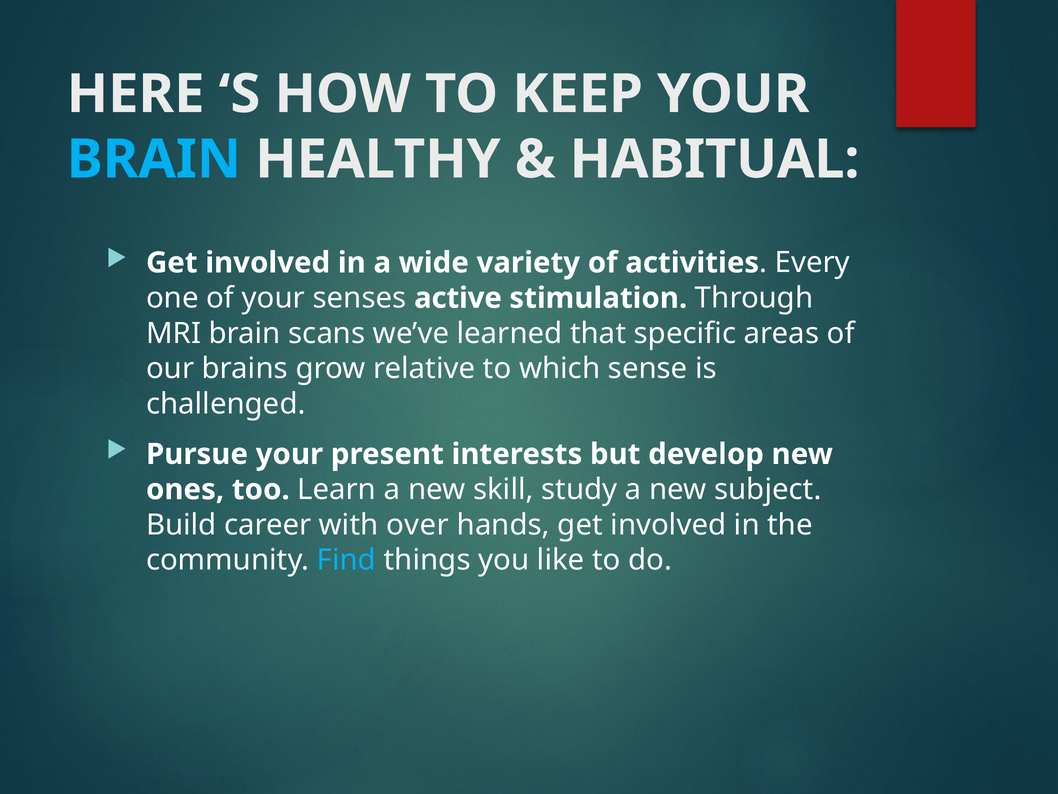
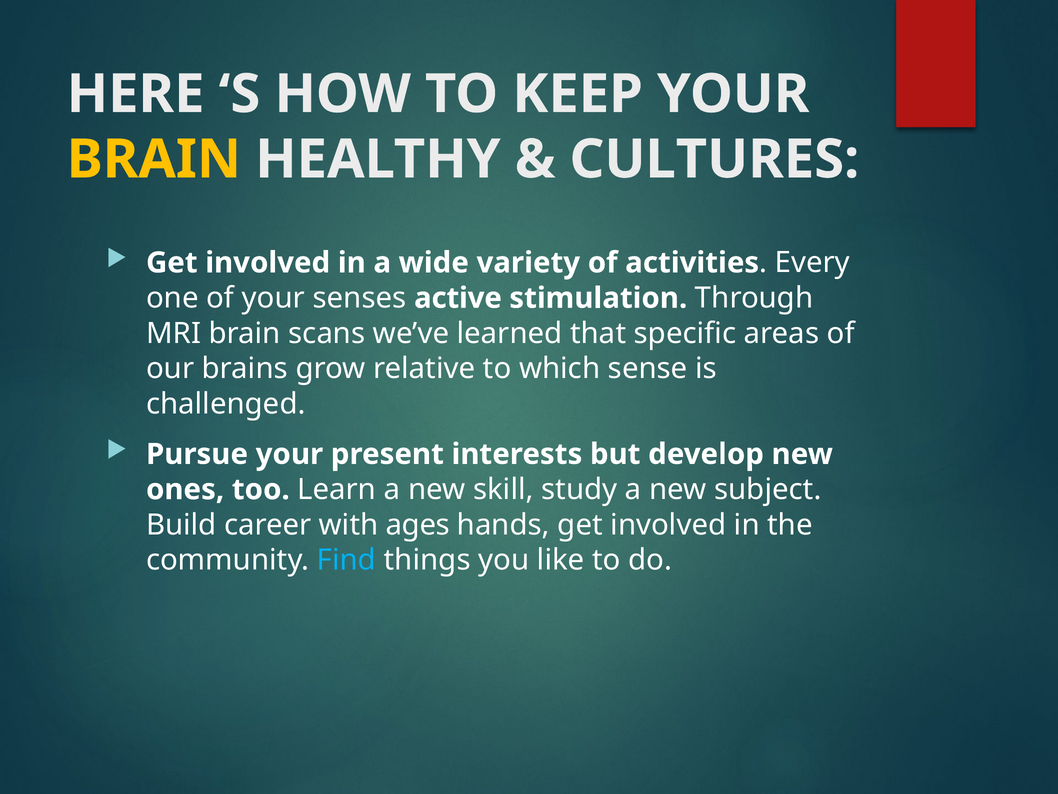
BRAIN at (154, 159) colour: light blue -> yellow
HABITUAL: HABITUAL -> CULTURES
over: over -> ages
